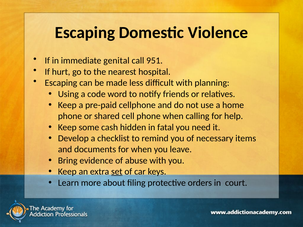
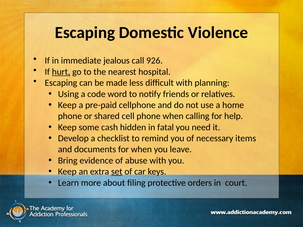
genital: genital -> jealous
951: 951 -> 926
hurt underline: none -> present
